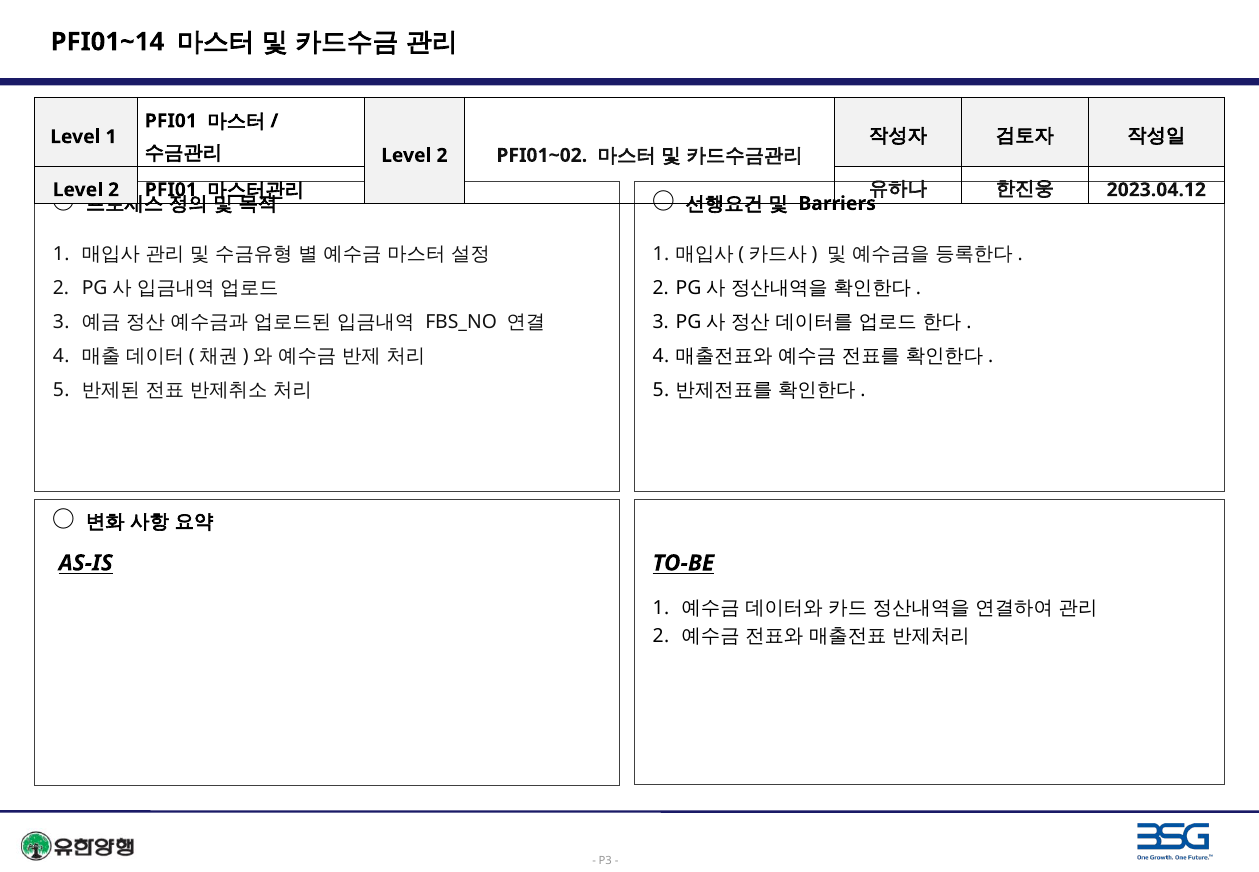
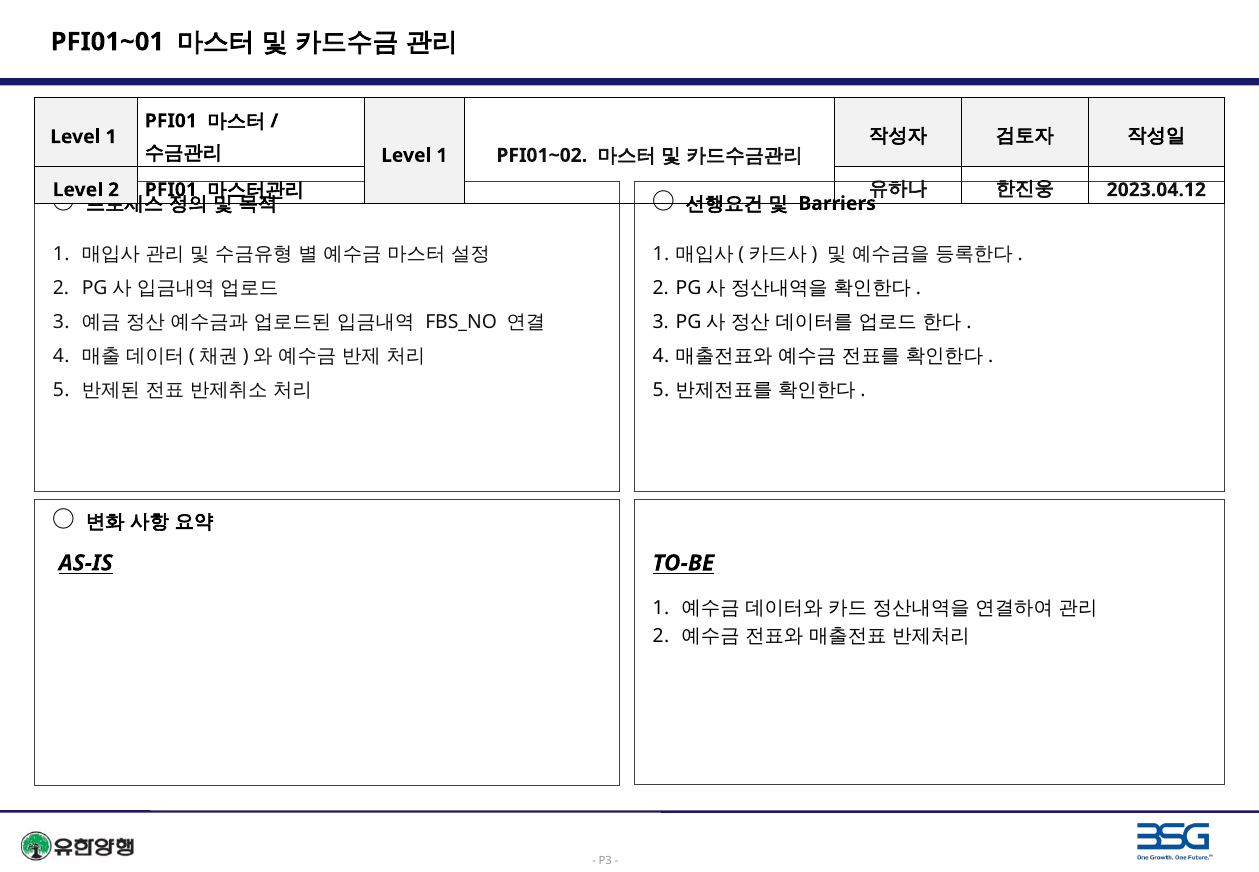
PFI01~14: PFI01~14 -> PFI01~01
2 at (442, 155): 2 -> 1
